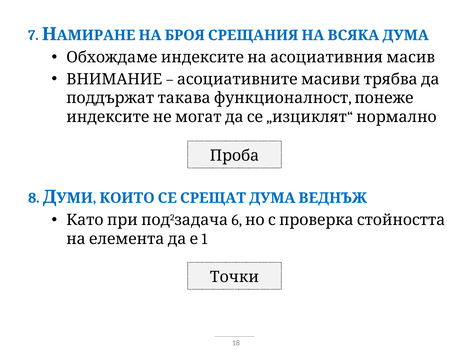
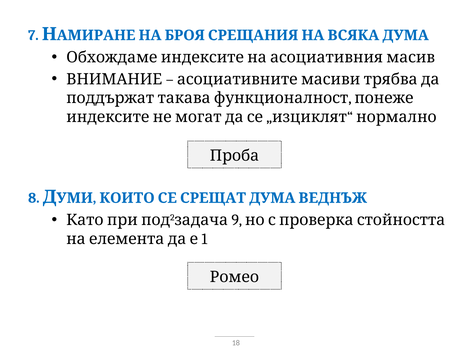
6: 6 -> 9
Точки: Точки -> Ромео
